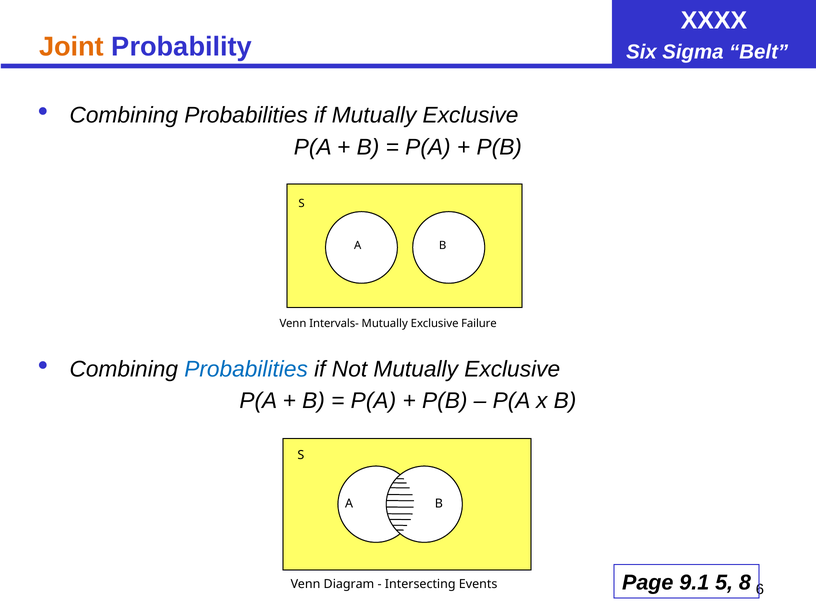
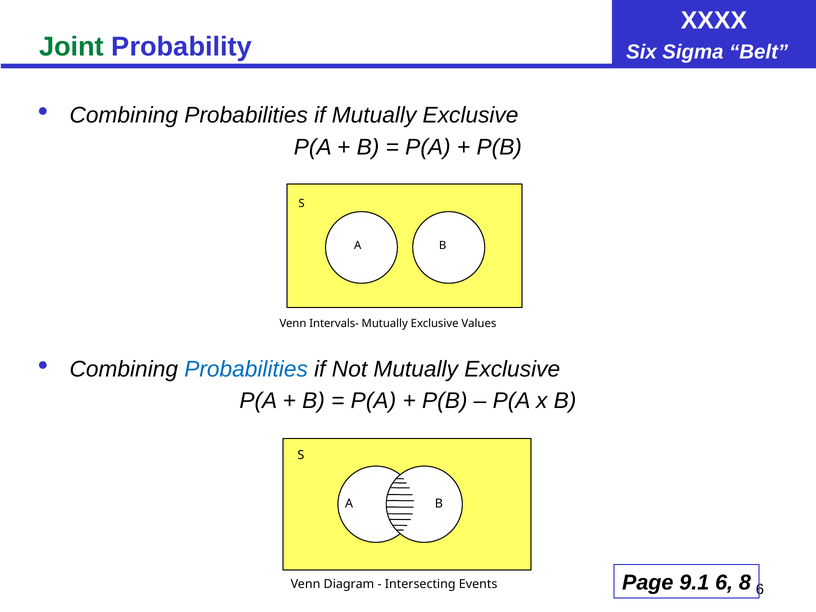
Joint colour: orange -> green
Failure: Failure -> Values
9.1 5: 5 -> 6
